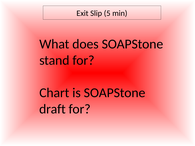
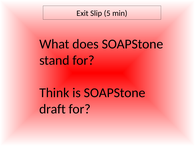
Chart: Chart -> Think
